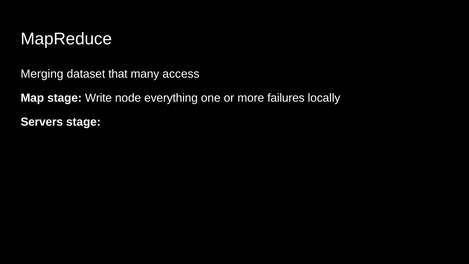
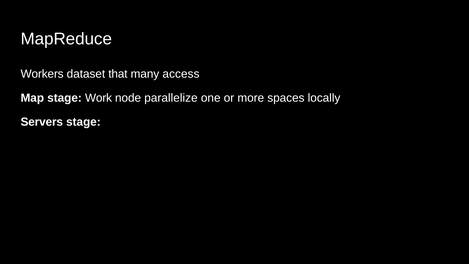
Merging: Merging -> Workers
Write: Write -> Work
everything: everything -> parallelize
failures: failures -> spaces
